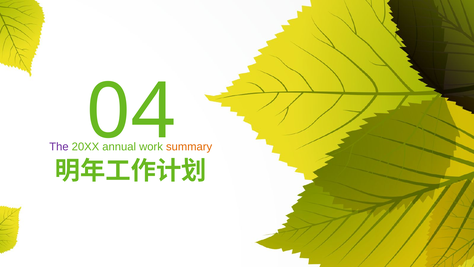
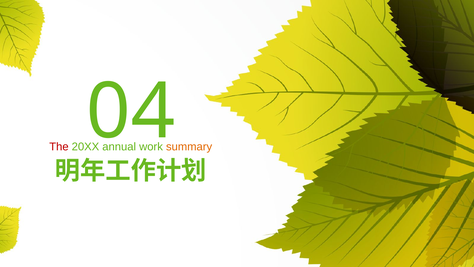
The colour: purple -> red
